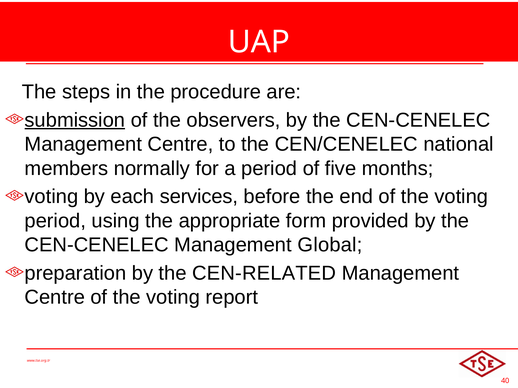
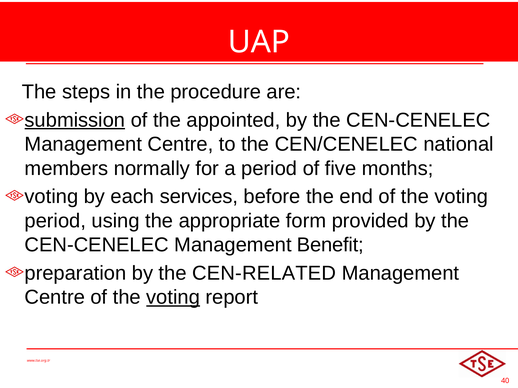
observers: observers -> appointed
Global: Global -> Benefit
voting at (173, 298) underline: none -> present
